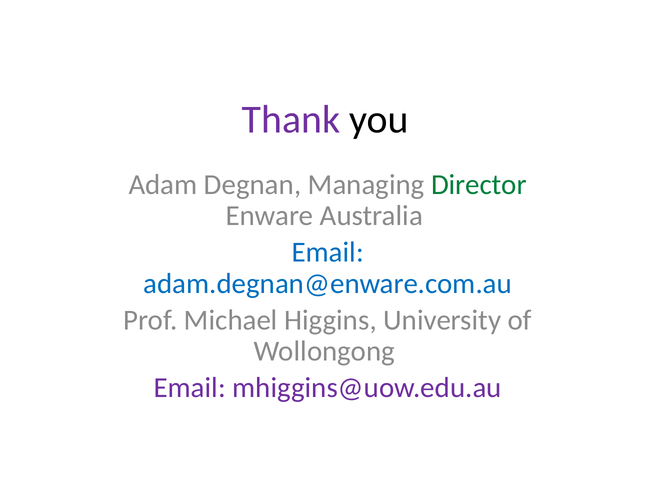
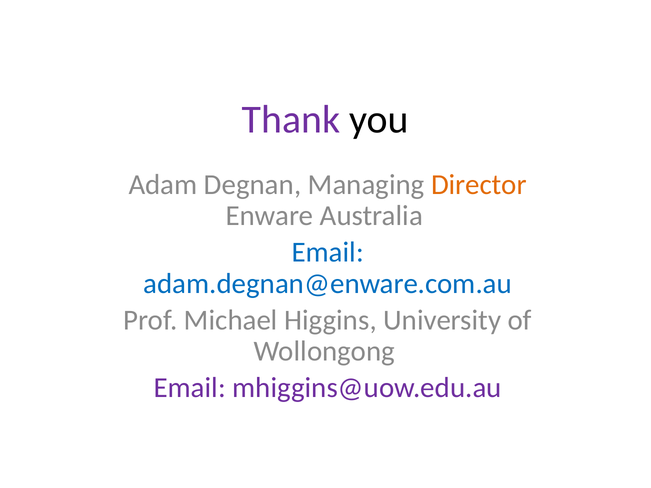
Director colour: green -> orange
